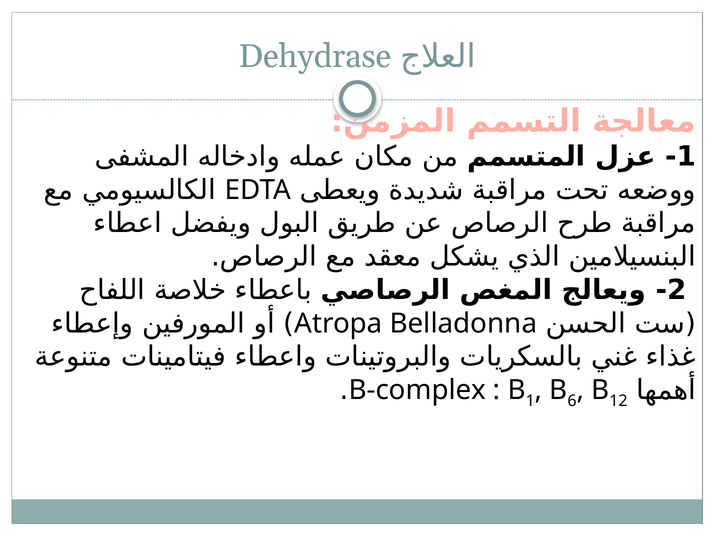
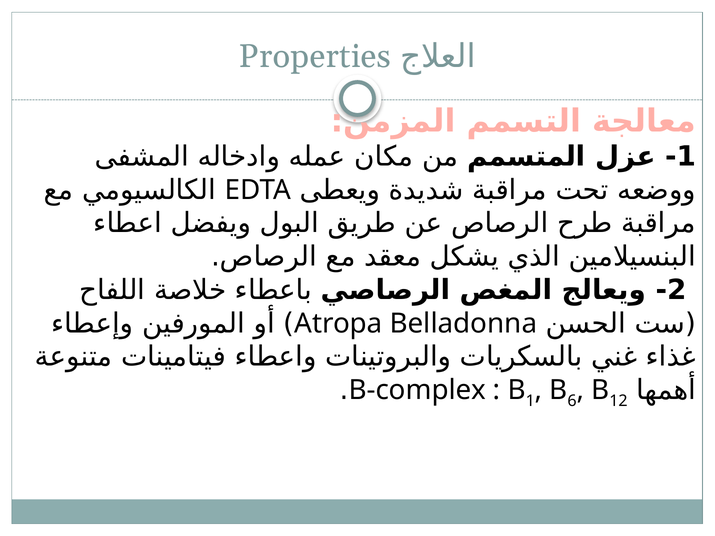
Dehydrase: Dehydrase -> Properties
